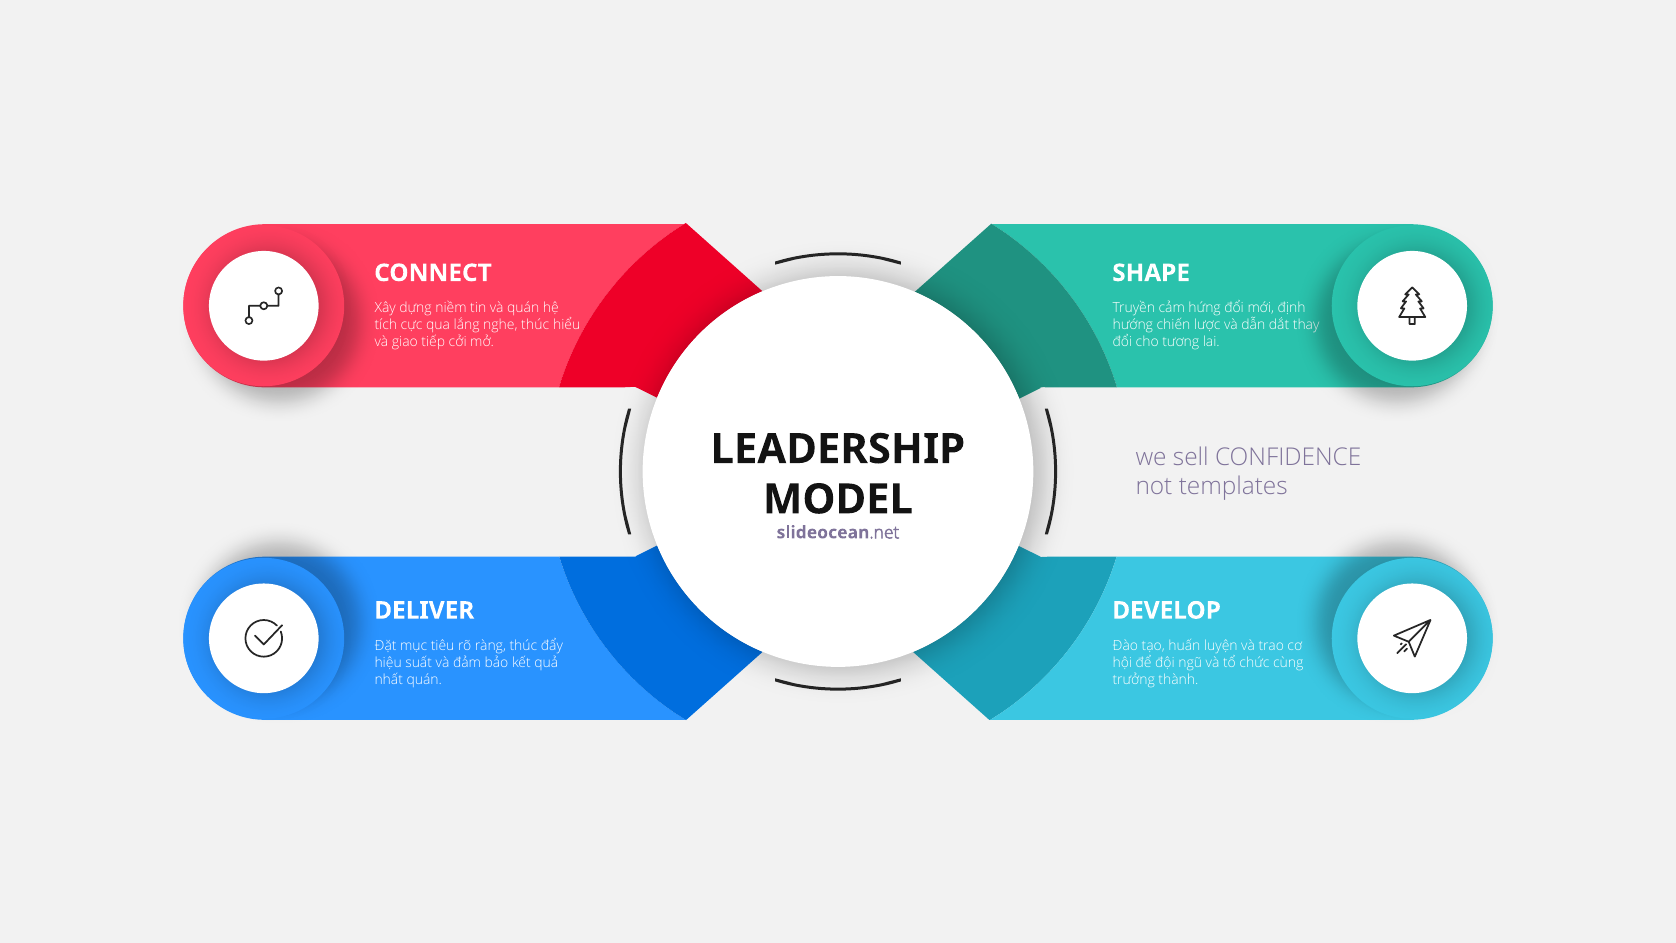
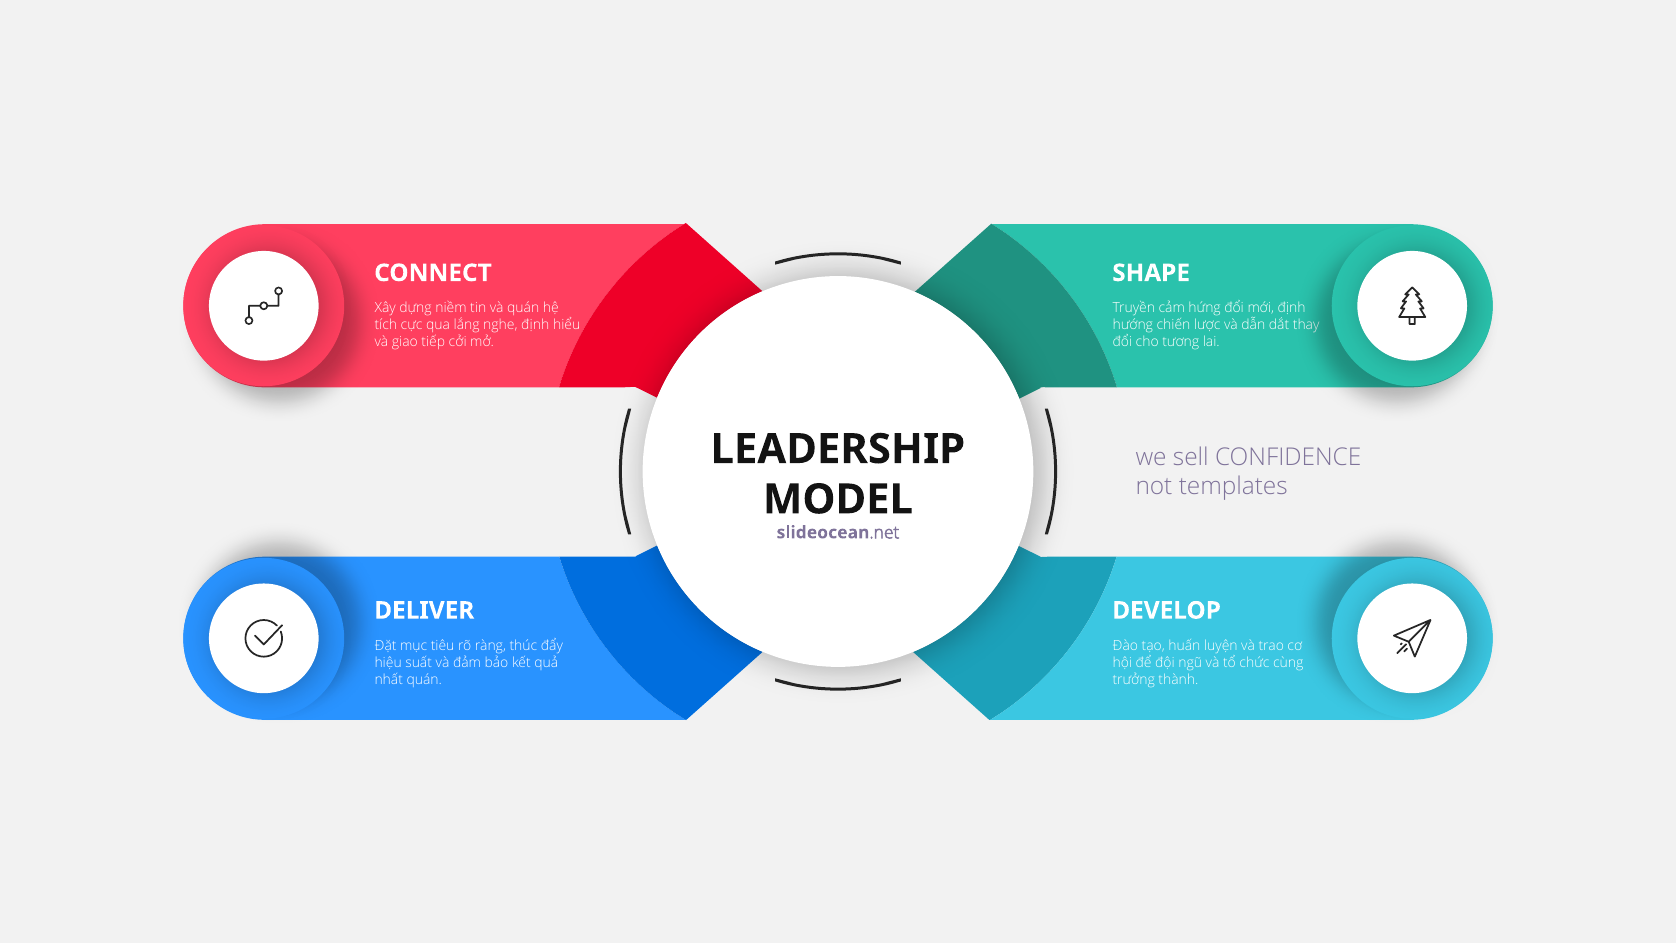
nghe thúc: thúc -> định
